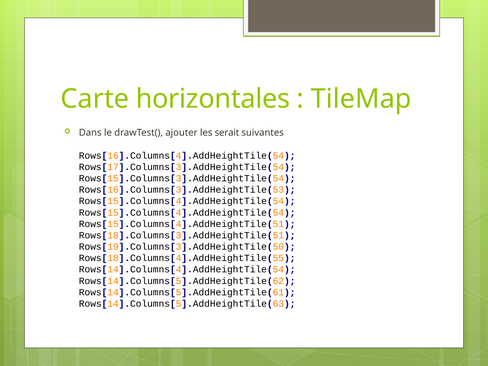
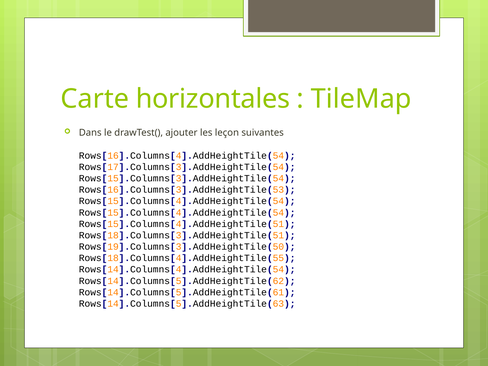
serait: serait -> leçon
